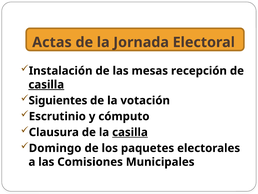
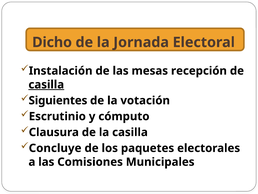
Actas: Actas -> Dicho
casilla at (130, 132) underline: present -> none
Domingo: Domingo -> Concluye
